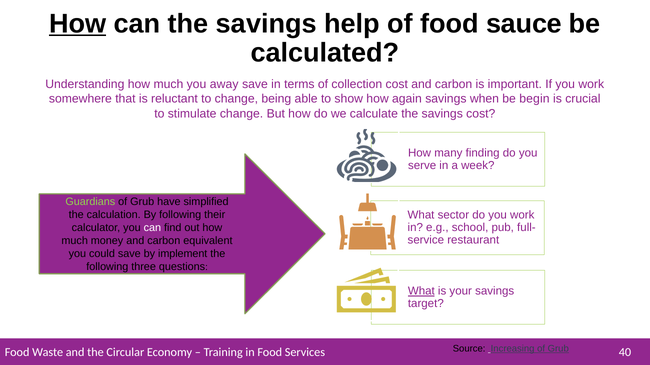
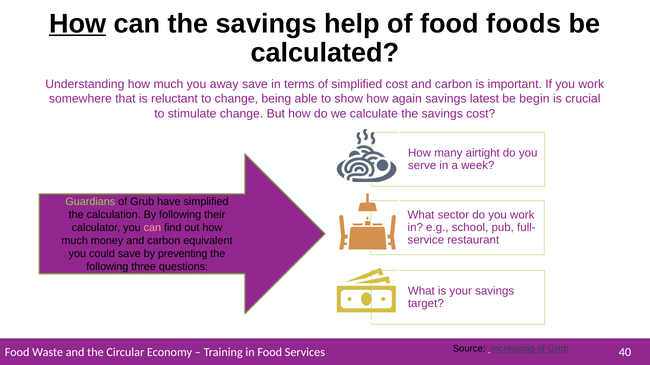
sauce: sauce -> foods
of collection: collection -> simplified
when: when -> latest
finding: finding -> airtight
can at (152, 228) colour: white -> pink
implement: implement -> preventing
What at (421, 292) underline: present -> none
